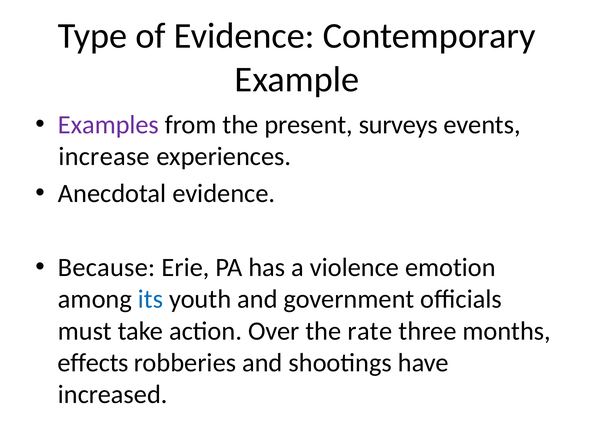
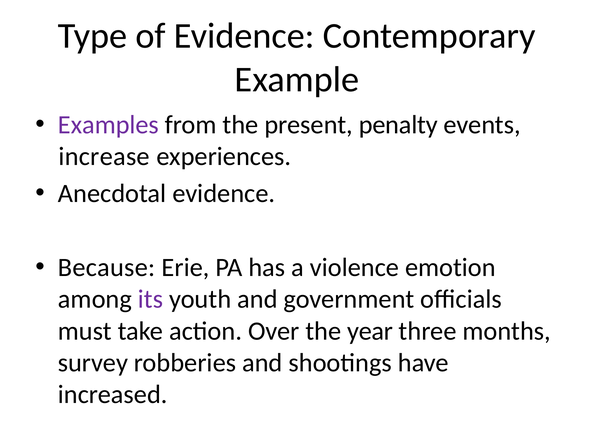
surveys: surveys -> penalty
its colour: blue -> purple
rate: rate -> year
effects: effects -> survey
